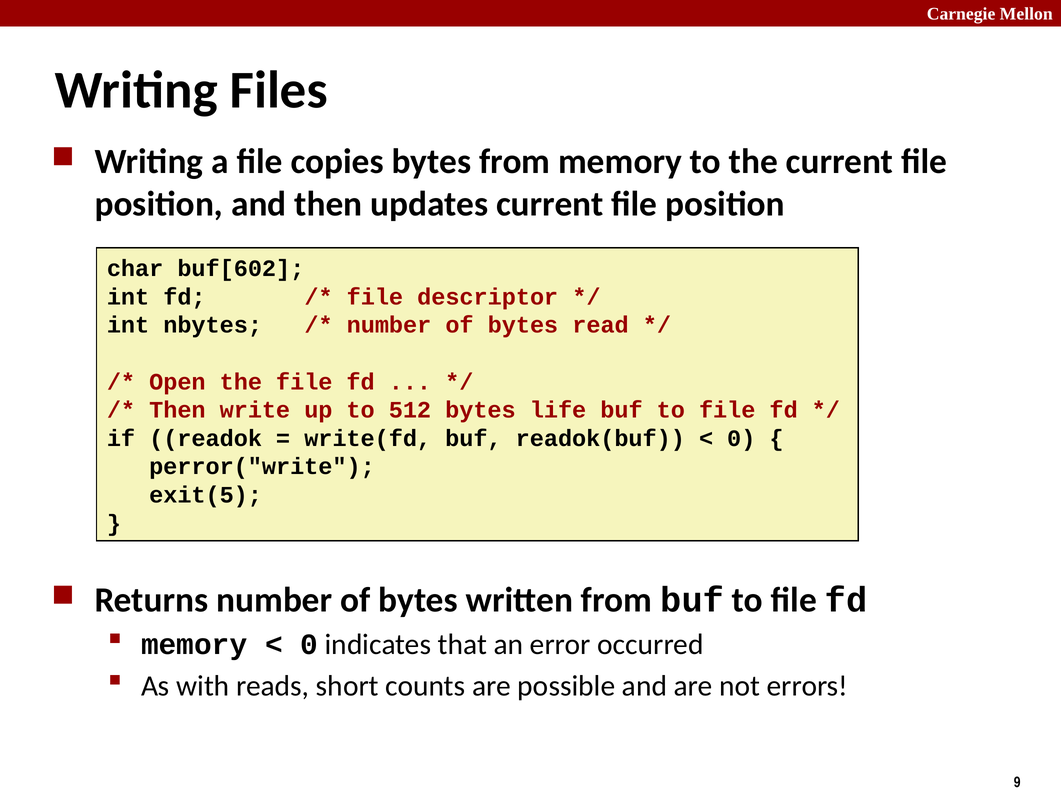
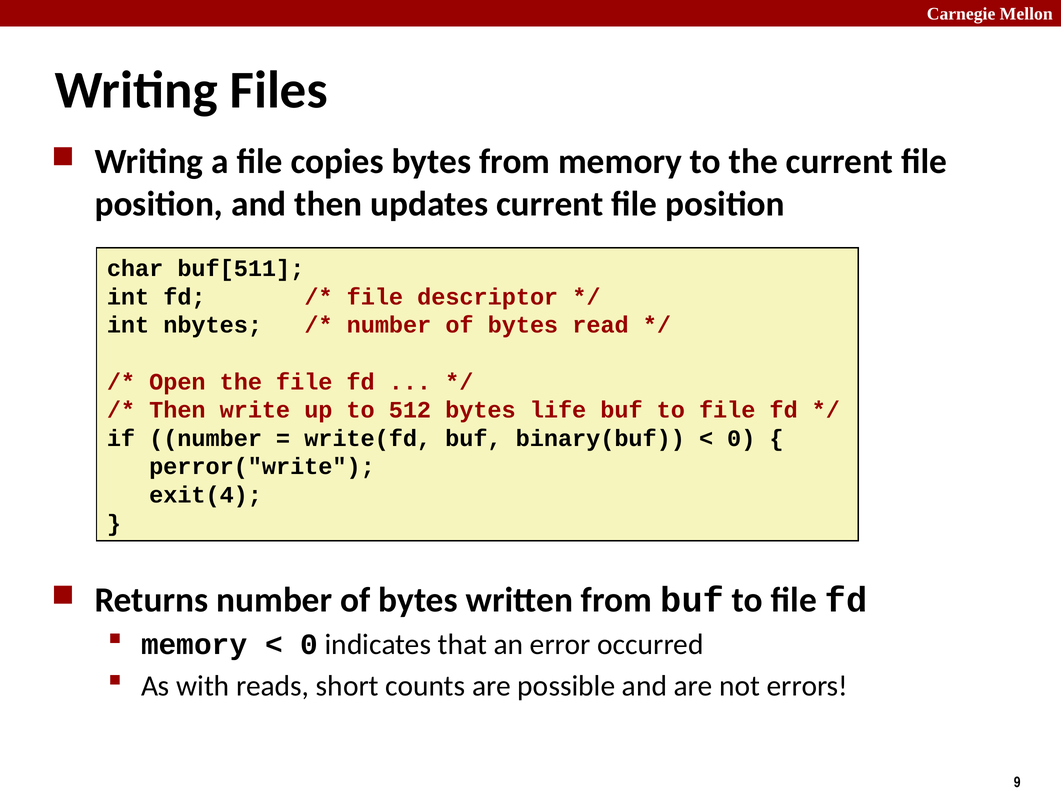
buf[602: buf[602 -> buf[511
if readok: readok -> number
readok(buf: readok(buf -> binary(buf
exit(5: exit(5 -> exit(4
